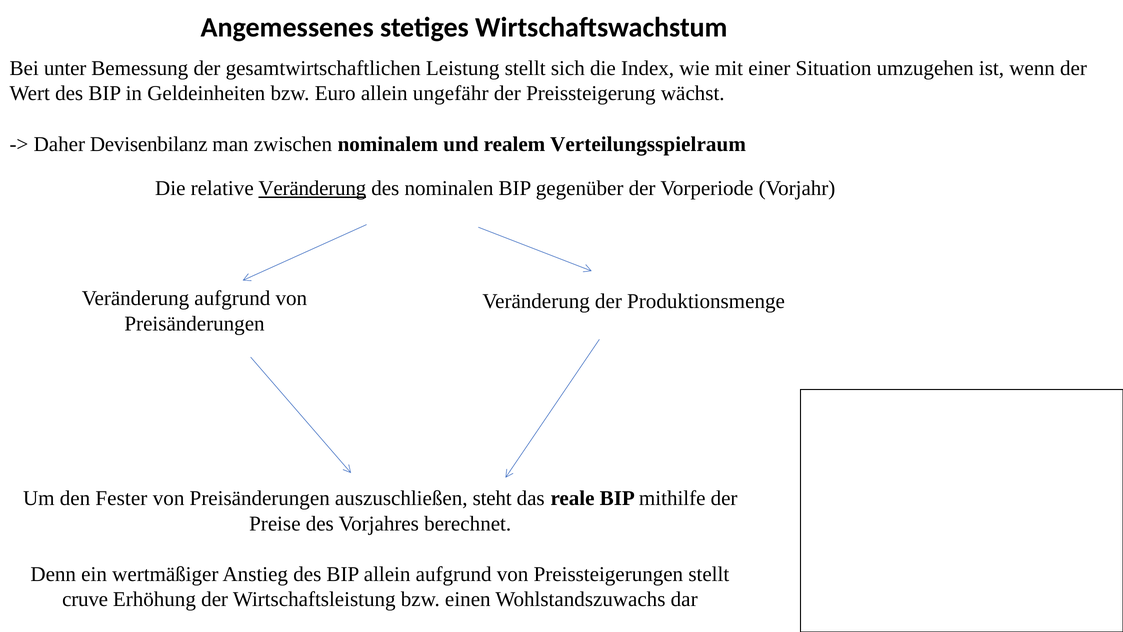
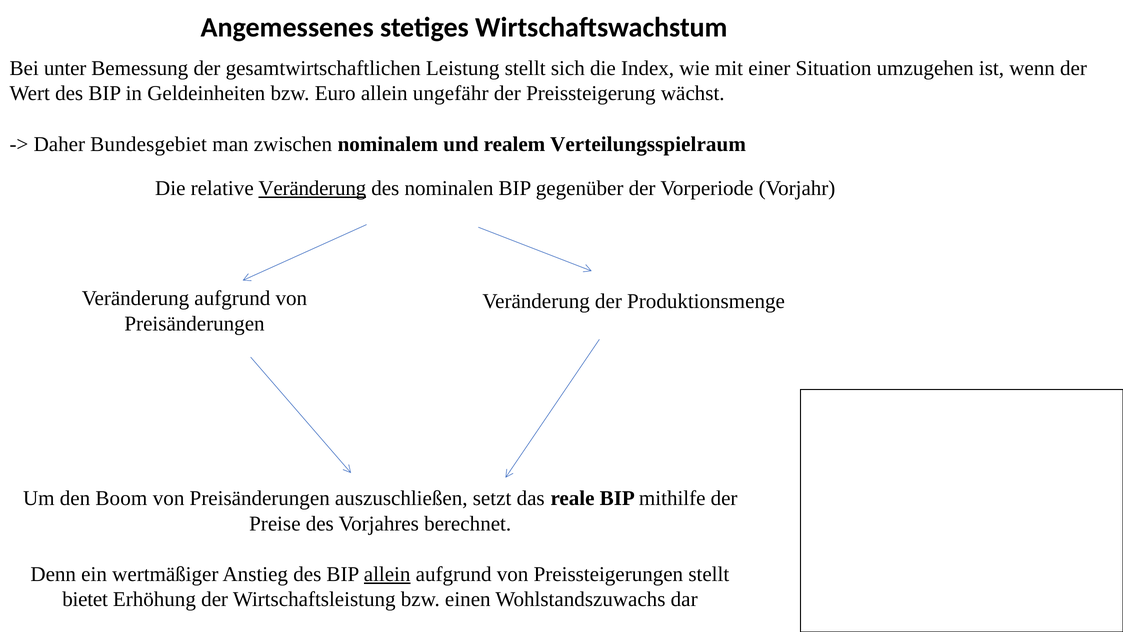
Devisenbilanz: Devisenbilanz -> Bundesgebiet
Fester: Fester -> Boom
steht: steht -> setzt
allein at (387, 574) underline: none -> present
cruve: cruve -> bietet
